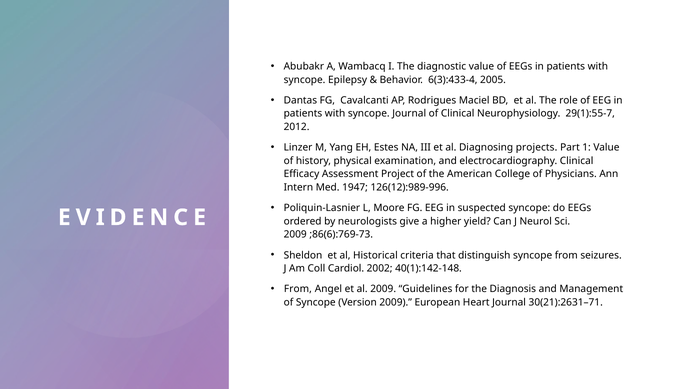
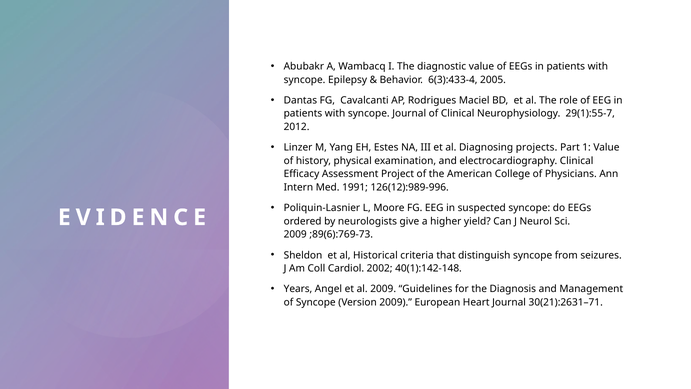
1947: 1947 -> 1991
;86(6):769-73: ;86(6):769-73 -> ;89(6):769-73
From at (298, 289): From -> Years
